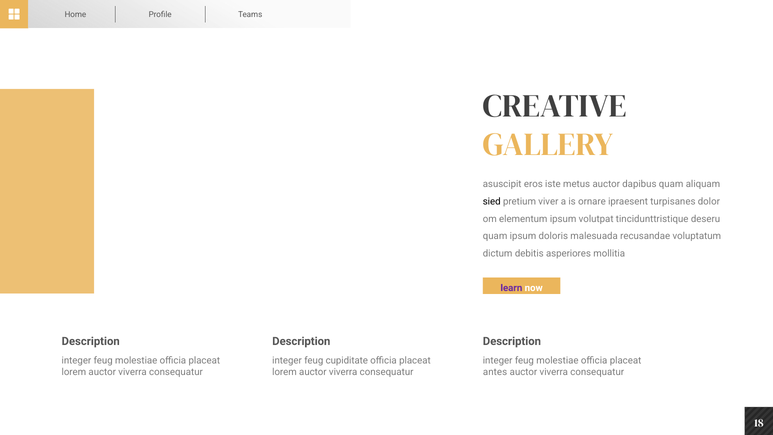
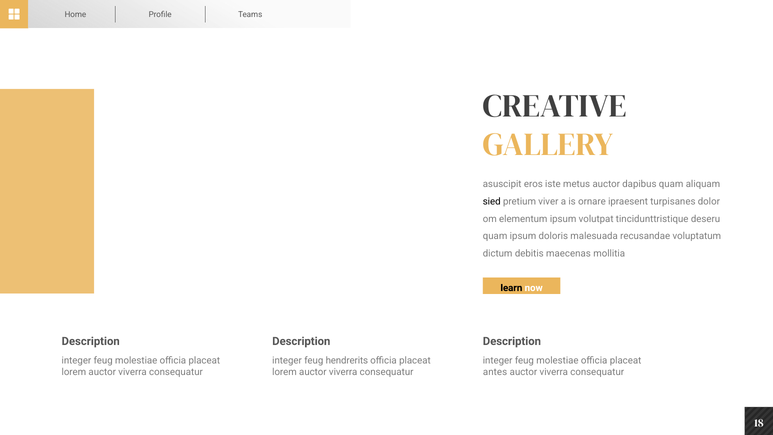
asperiores: asperiores -> maecenas
learn colour: purple -> black
cupiditate: cupiditate -> hendrerits
